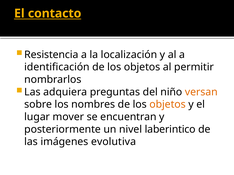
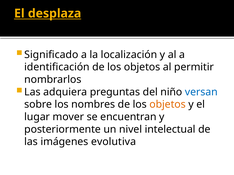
contacto: contacto -> desplaza
Resistencia: Resistencia -> Significado
versan colour: orange -> blue
laberintico: laberintico -> intelectual
